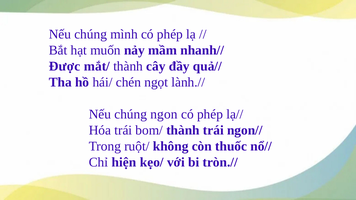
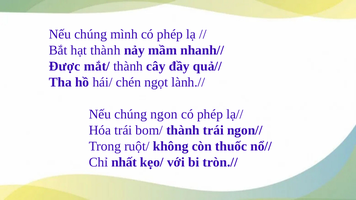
hạt muốn: muốn -> thành
hiện: hiện -> nhất
